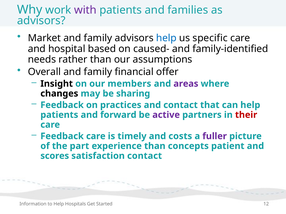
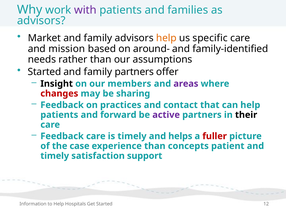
help at (166, 38) colour: blue -> orange
hospital: hospital -> mission
caused-: caused- -> around-
Overall at (44, 72): Overall -> Started
family financial: financial -> partners
changes colour: black -> red
their colour: red -> black
costs: costs -> helps
fuller colour: purple -> red
part: part -> case
scores at (55, 156): scores -> timely
satisfaction contact: contact -> support
